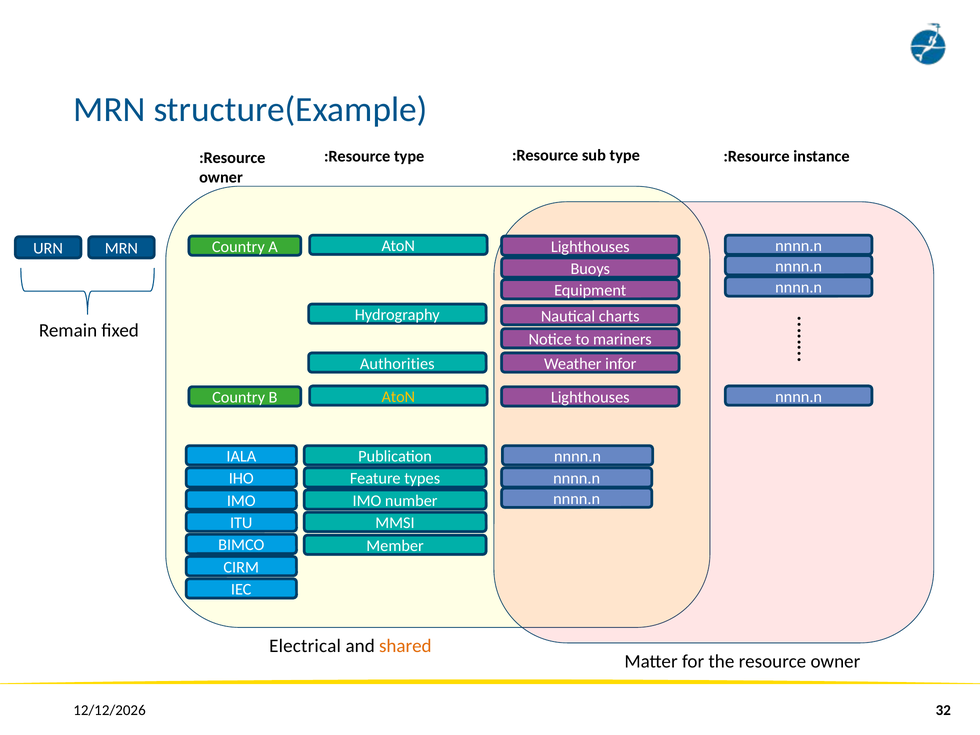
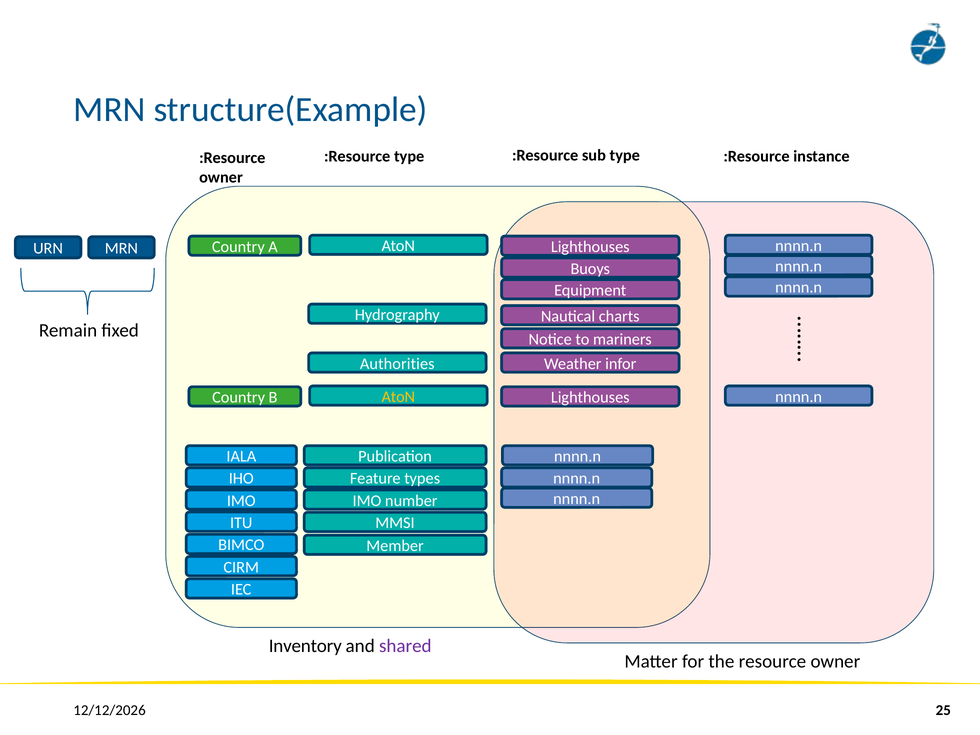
Electrical: Electrical -> Inventory
shared colour: orange -> purple
32: 32 -> 25
